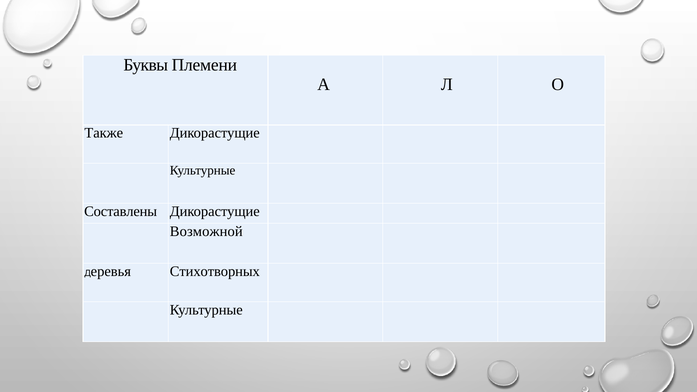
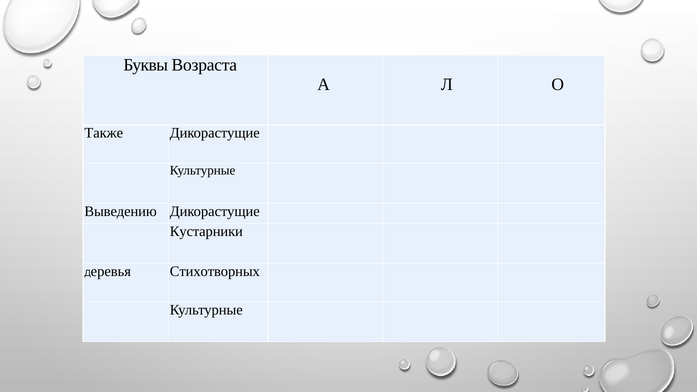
Племени: Племени -> Возраста
Составлены: Составлены -> Выведению
Возможной: Возможной -> Кустарники
